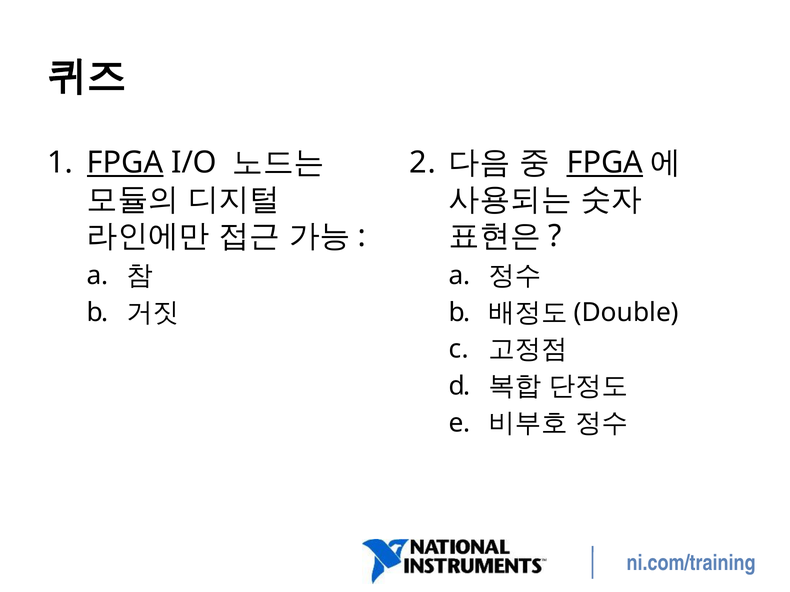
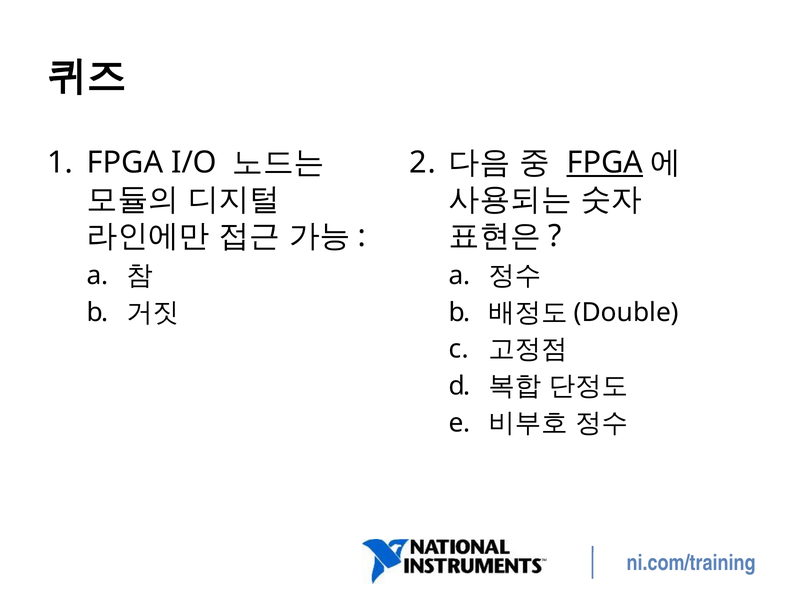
FPGA at (125, 163) underline: present -> none
